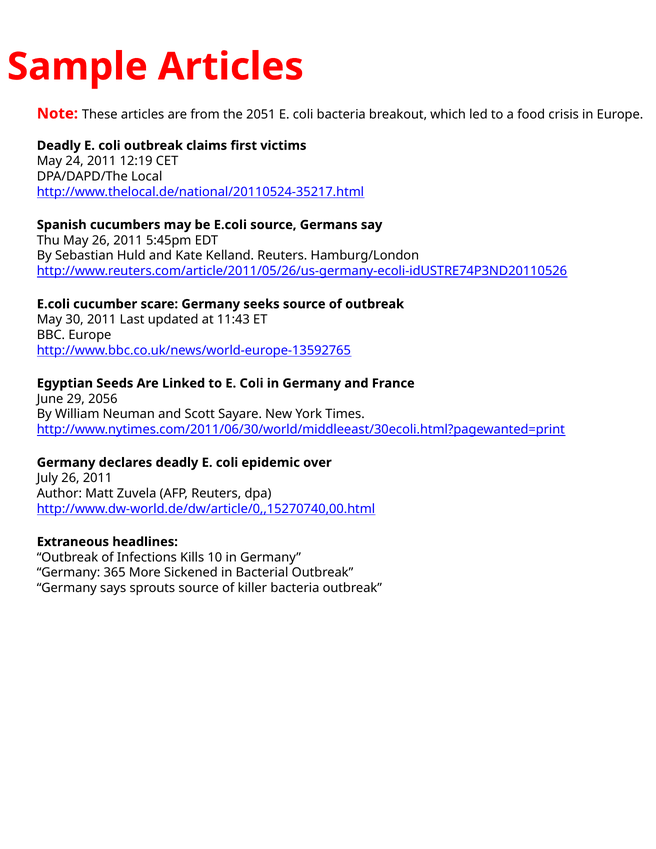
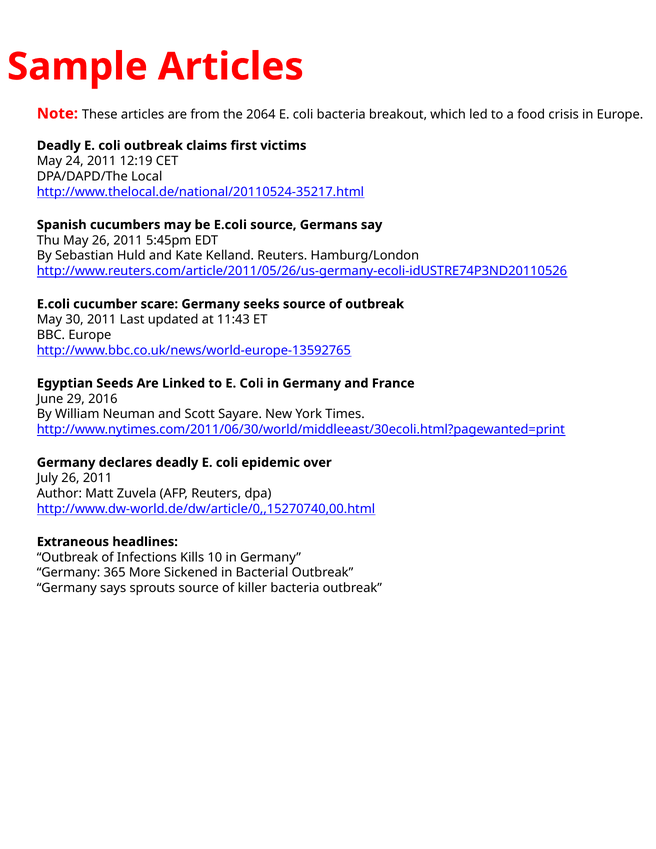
2051: 2051 -> 2064
2056: 2056 -> 2016
